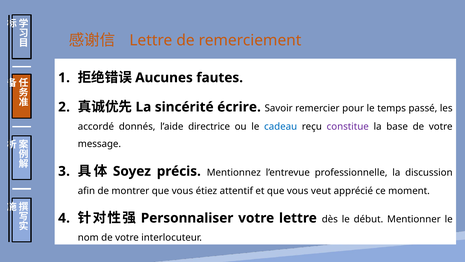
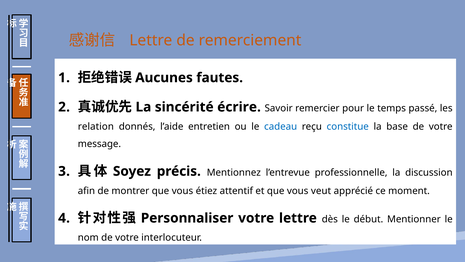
accordé: accordé -> relation
directrice: directrice -> entretien
constitue colour: purple -> blue
